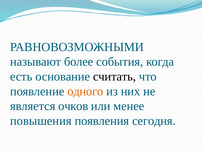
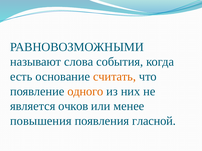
более: более -> слова
считать colour: black -> orange
сегодня: сегодня -> гласной
